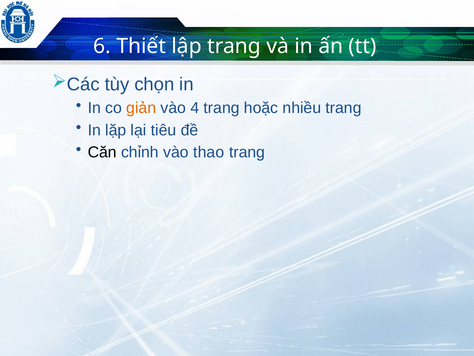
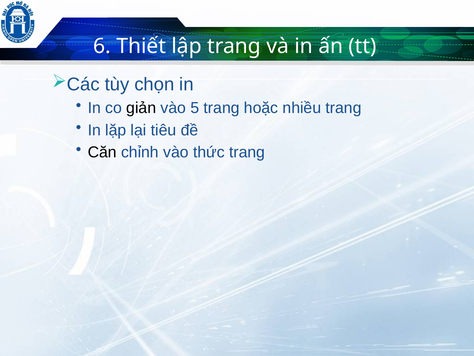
giản colour: orange -> black
4: 4 -> 5
thao: thao -> thức
